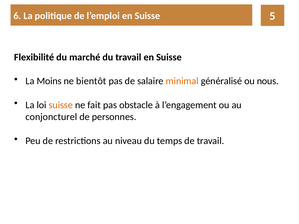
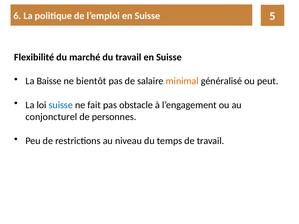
Moins: Moins -> Baisse
nous: nous -> peut
suisse at (61, 105) colour: orange -> blue
